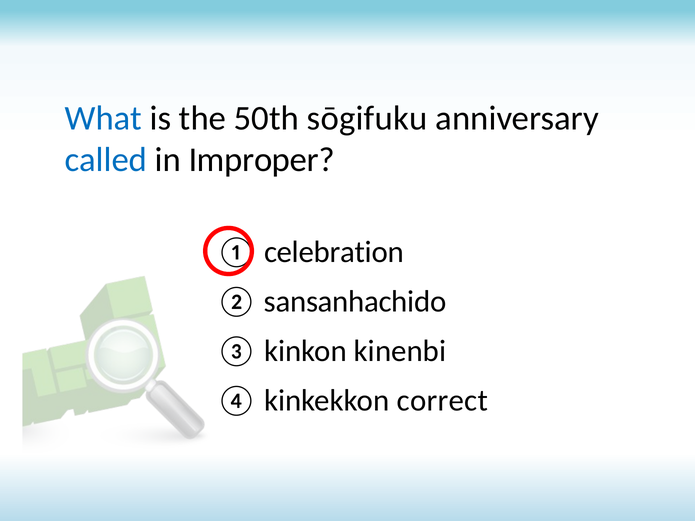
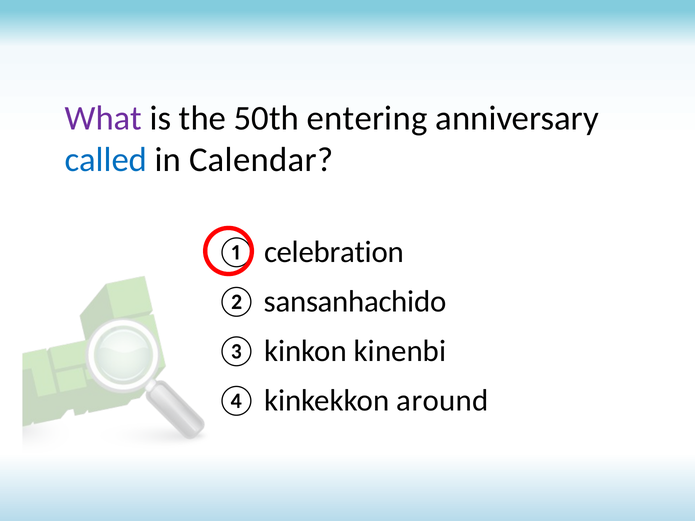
What colour: blue -> purple
sōgifuku: sōgifuku -> entering
Improper: Improper -> Calendar
correct: correct -> around
